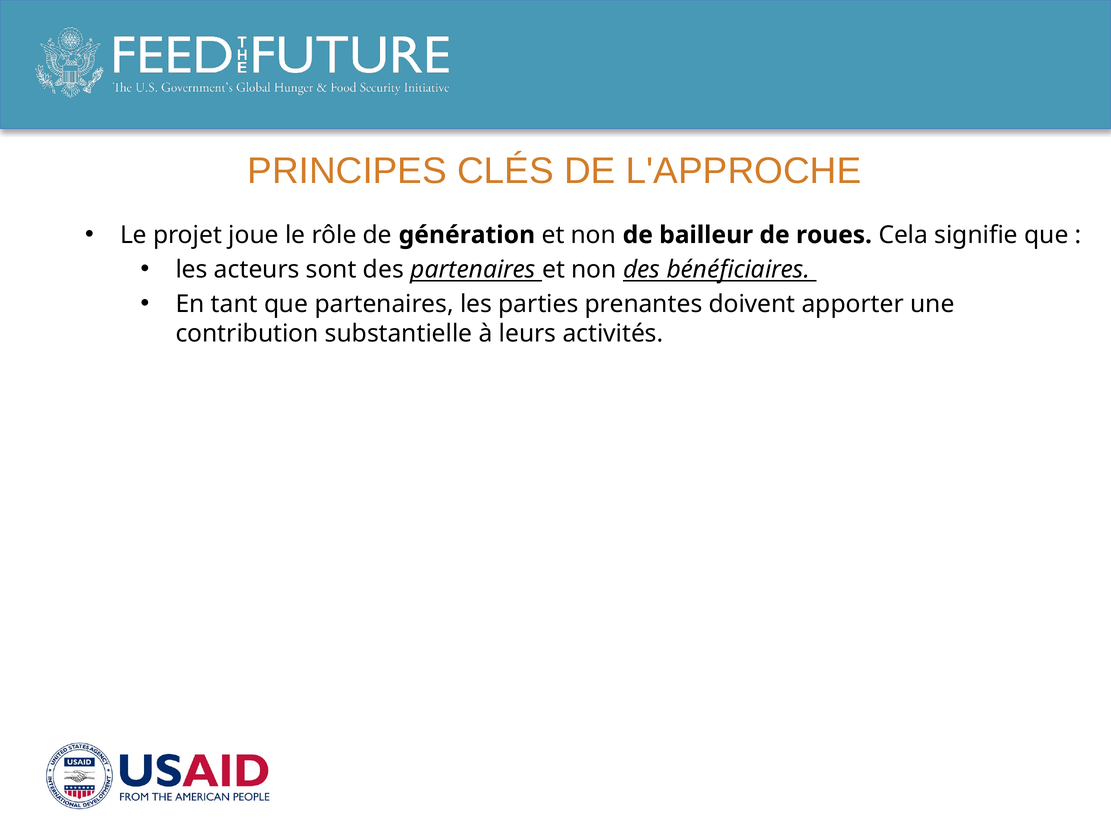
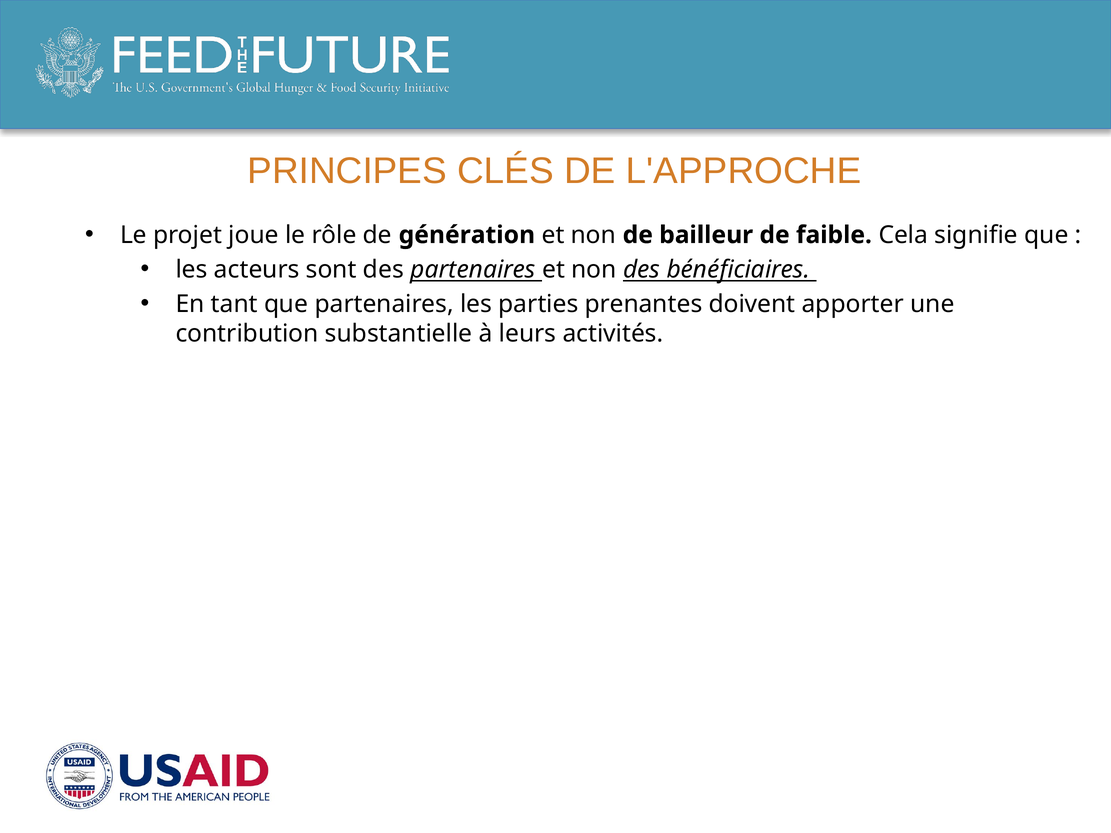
roues: roues -> faible
